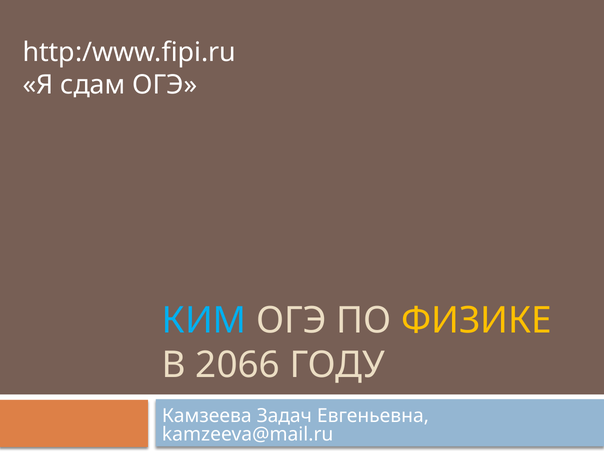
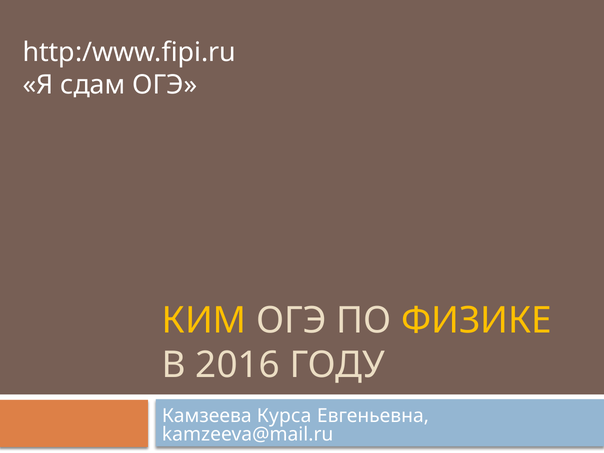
КИМ colour: light blue -> yellow
2066: 2066 -> 2016
Задач: Задач -> Курса
